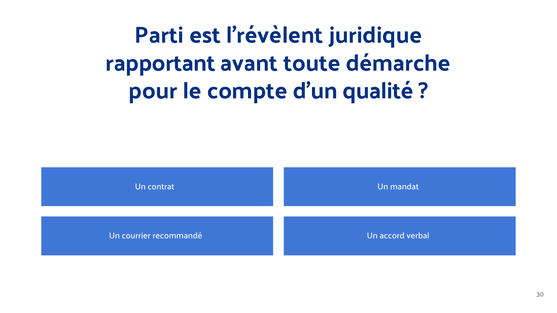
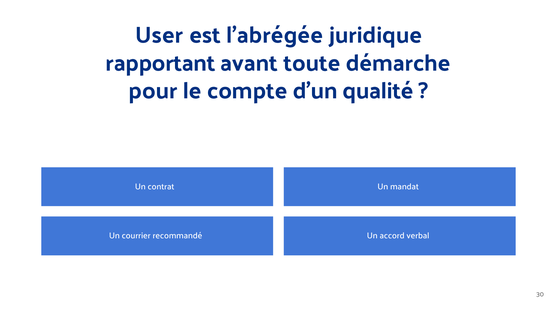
Parti: Parti -> User
l’révèlent: l’révèlent -> l’abrégée
